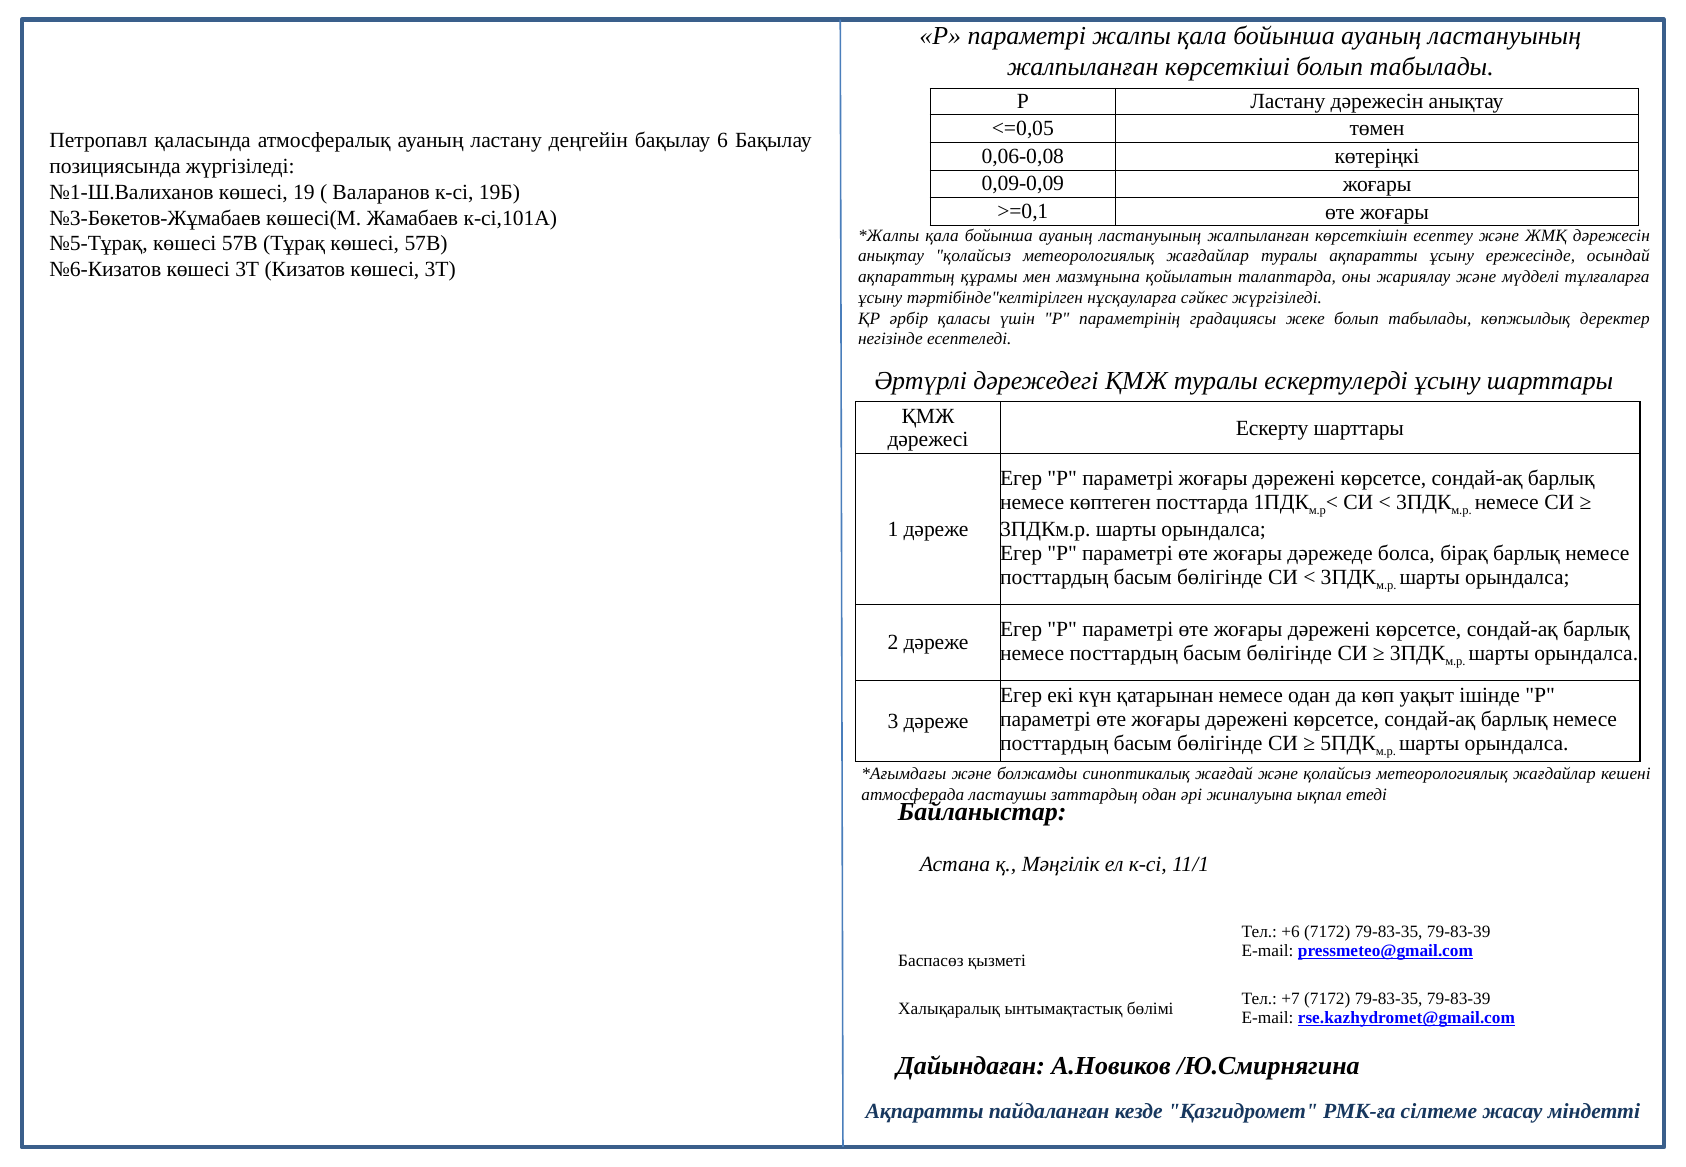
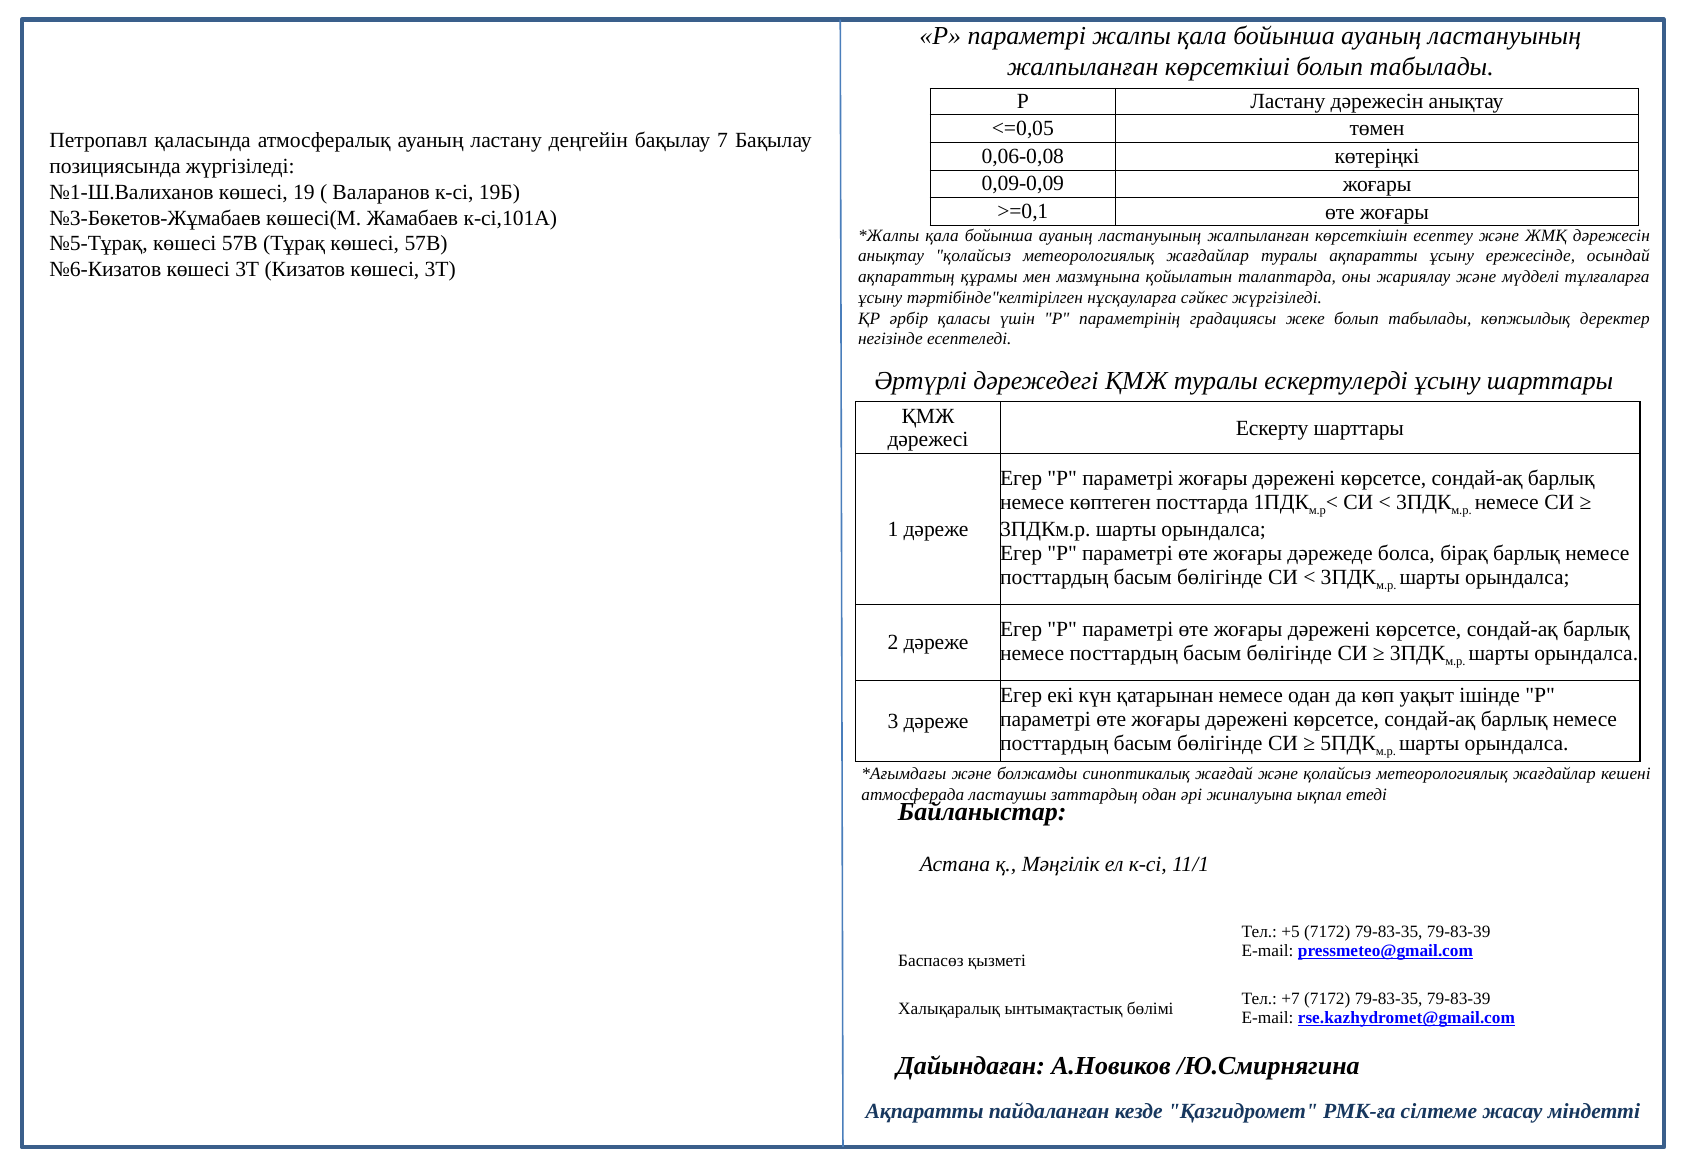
6: 6 -> 7
+6: +6 -> +5
